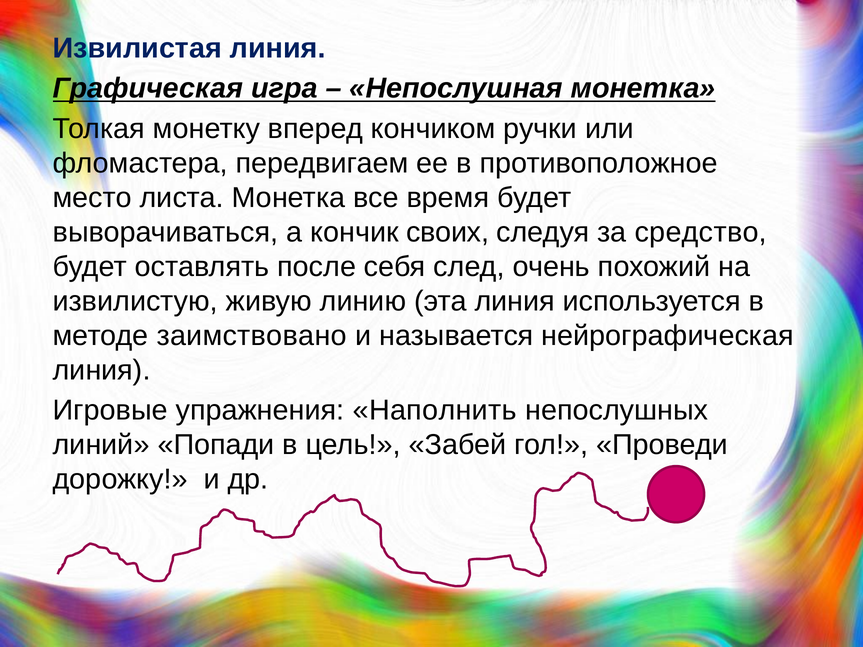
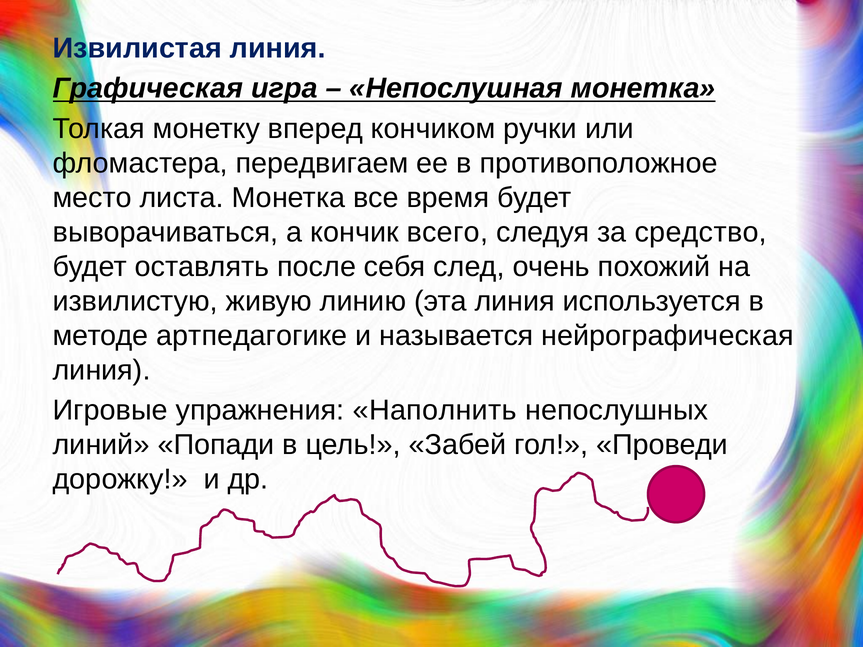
своих: своих -> всего
заимствовано: заимствовано -> артпедагогике
